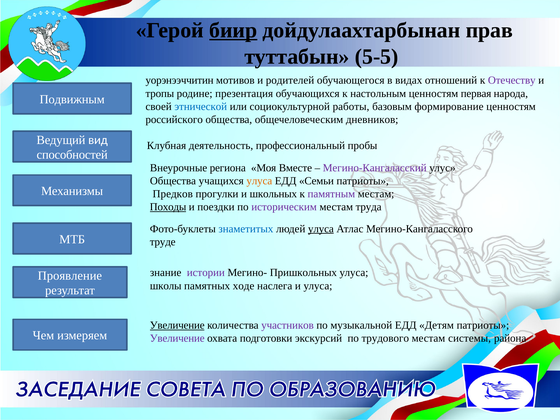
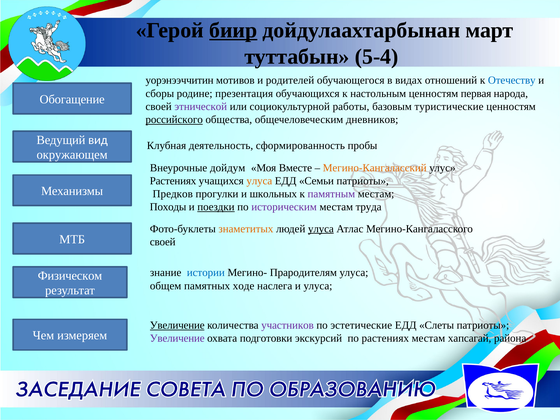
прав: прав -> март
5-5: 5-5 -> 5-4
Отечеству colour: purple -> blue
тропы: тропы -> сборы
Подвижным: Подвижным -> Обогащение
этнической colour: blue -> purple
формирование: формирование -> туристические
российского underline: none -> present
профессиональный: профессиональный -> сформированность
способностей: способностей -> окружающем
региона: региона -> дойдум
Мегино-Кангаласский colour: purple -> orange
Общества at (173, 181): Общества -> Растениях
Походы underline: present -> none
поездки underline: none -> present
знаметитых colour: blue -> orange
труде at (163, 242): труде -> своей
истории colour: purple -> blue
Пришкольных: Пришкольных -> Прародителям
Проявление: Проявление -> Физическом
школы: школы -> общем
музыкальной: музыкальной -> эстетические
Детям: Детям -> Слеты
по трудового: трудового -> растениях
системы: системы -> хапсагай
